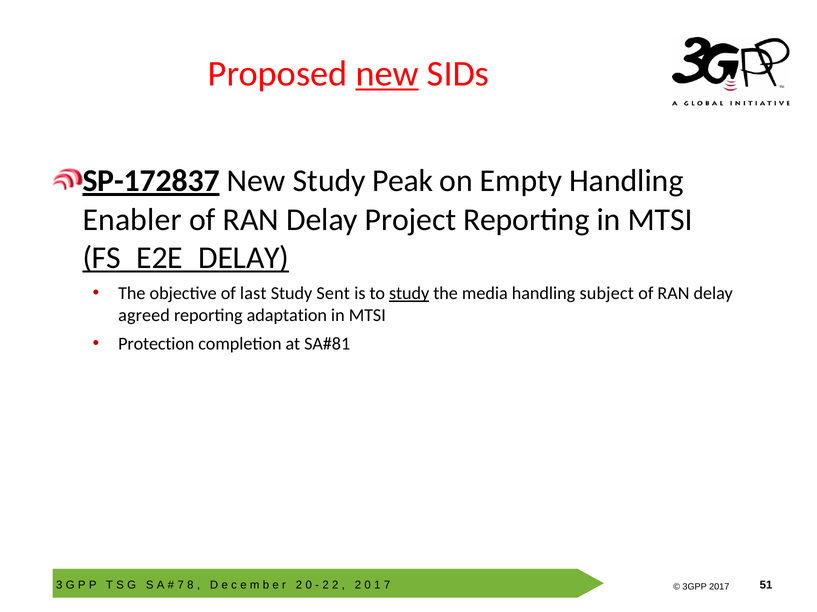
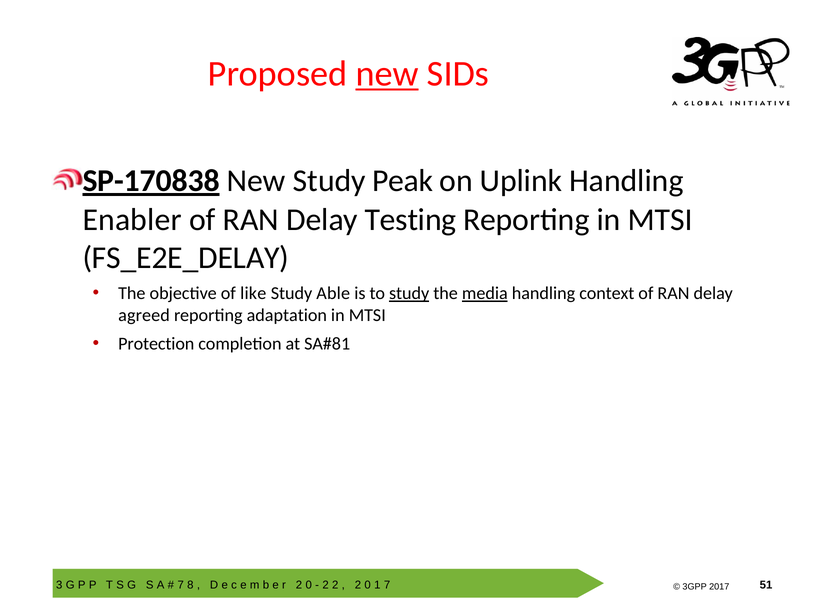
SP-172837: SP-172837 -> SP-170838
Empty: Empty -> Uplink
Project: Project -> Testing
FS_E2E_DELAY underline: present -> none
last: last -> like
Sent: Sent -> Able
media underline: none -> present
subject: subject -> context
